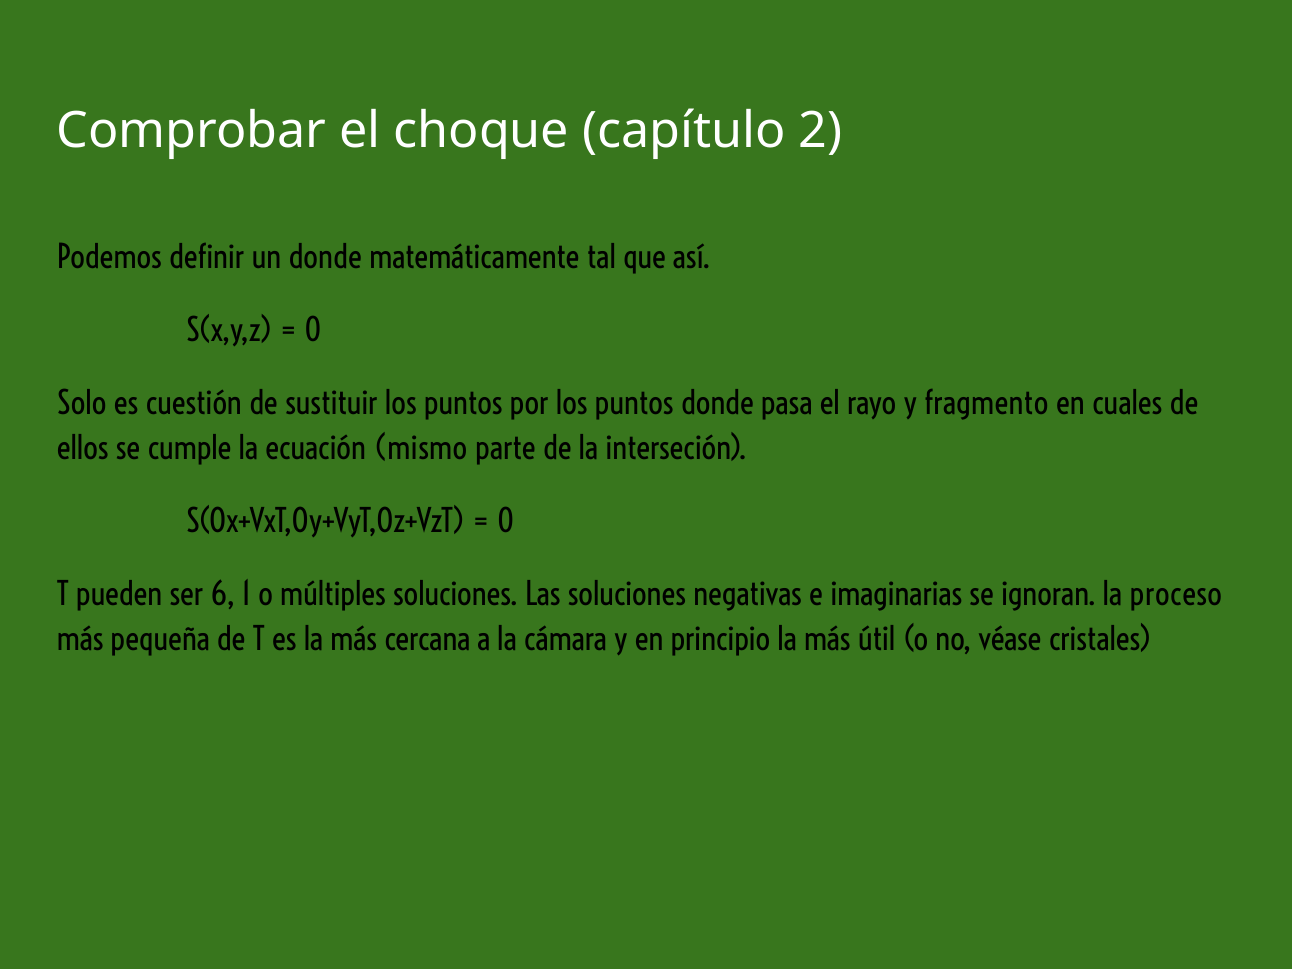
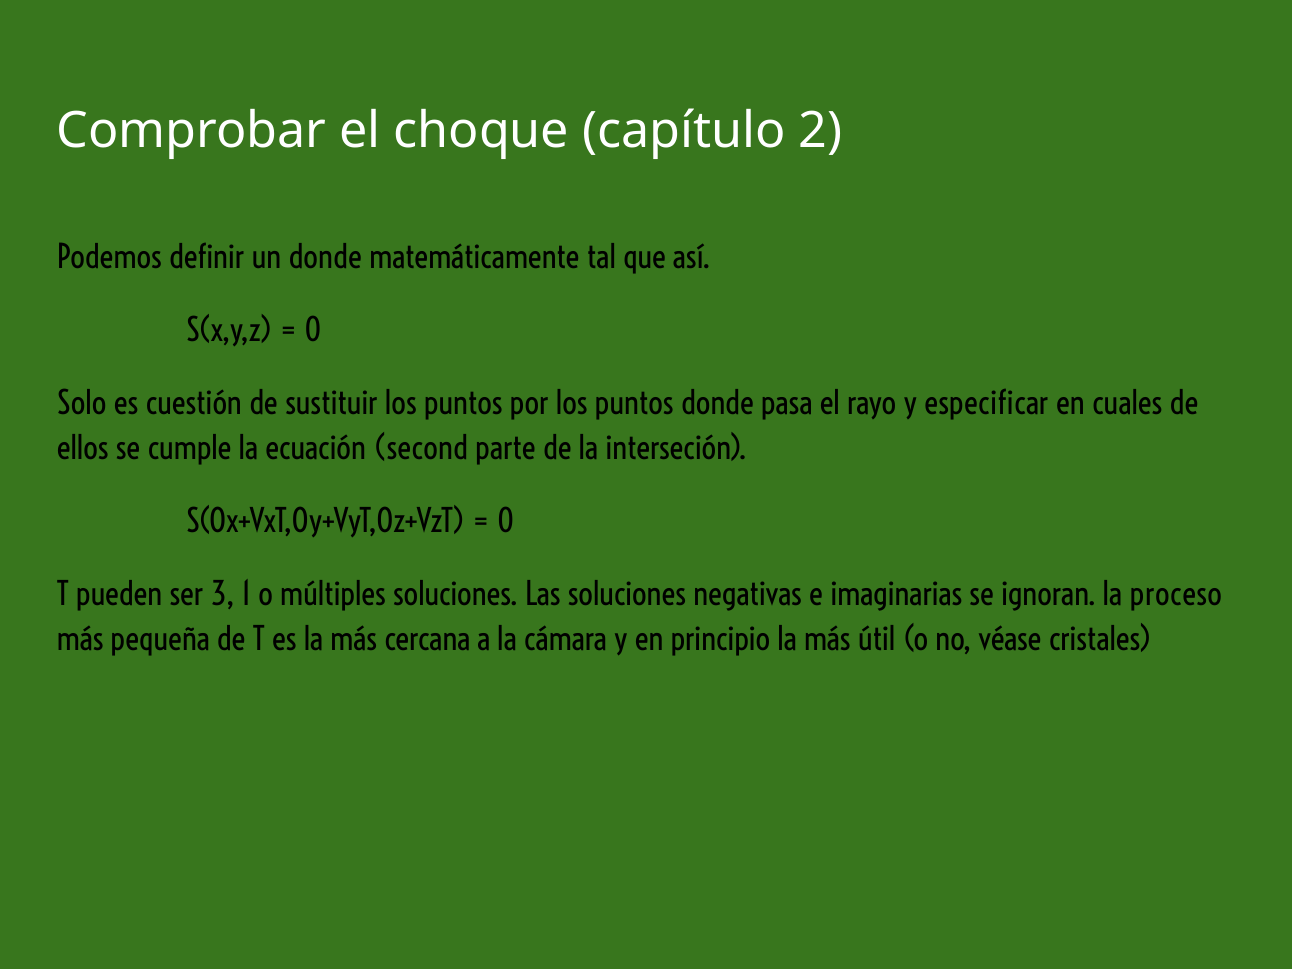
fragmento: fragmento -> especificar
mismo: mismo -> second
6: 6 -> 3
